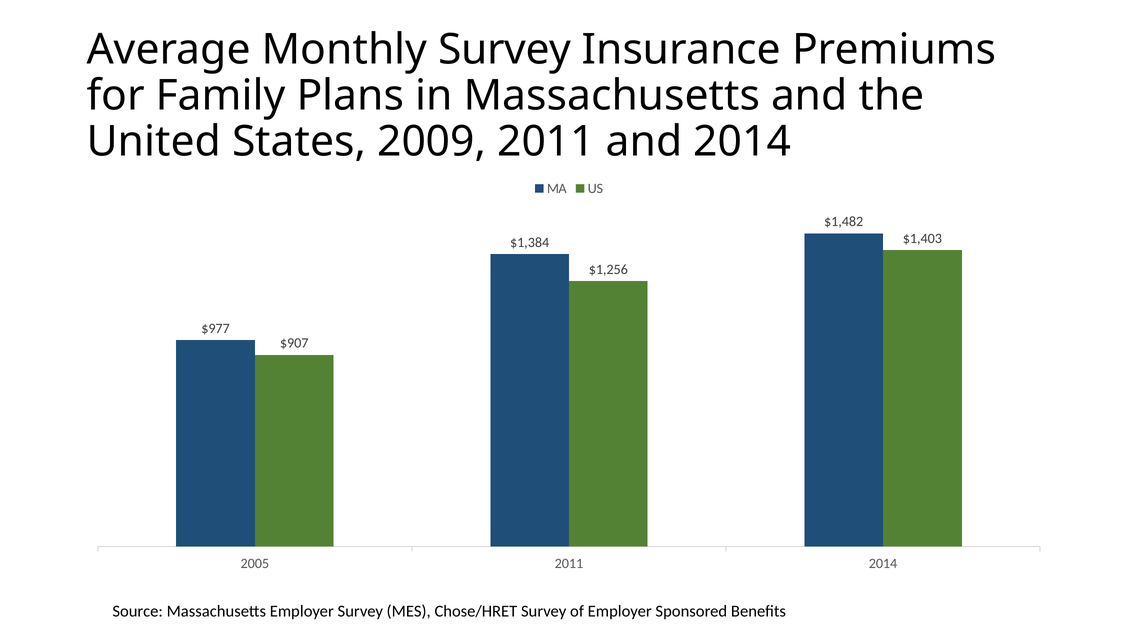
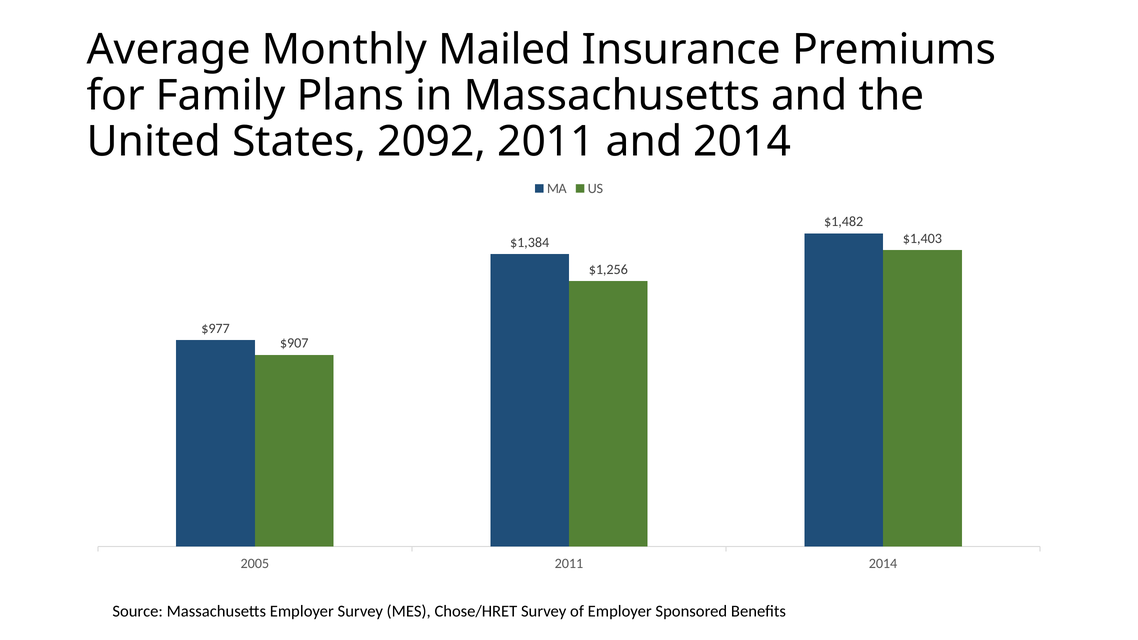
Monthly Survey: Survey -> Mailed
2009: 2009 -> 2092
